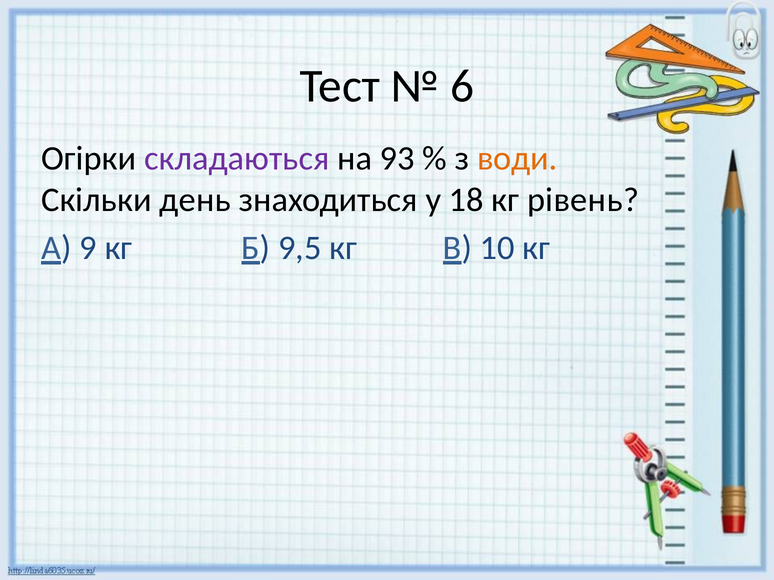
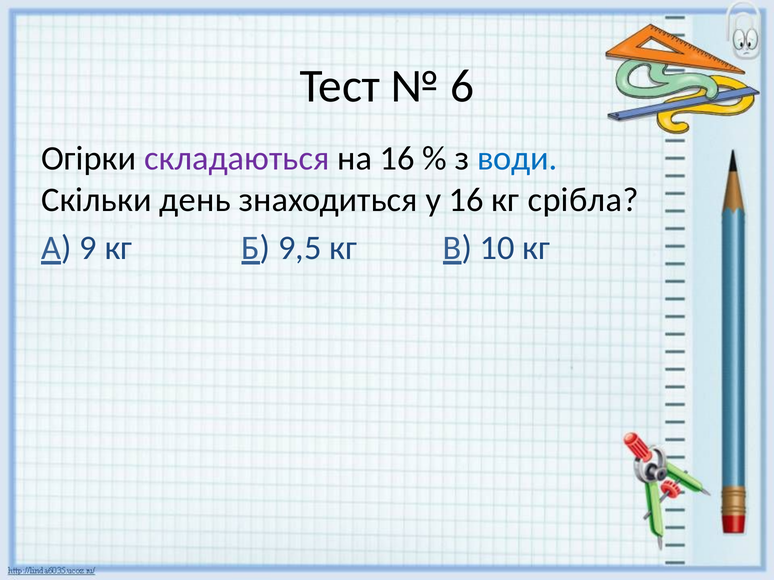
на 93: 93 -> 16
води colour: orange -> blue
у 18: 18 -> 16
рівень: рівень -> срібла
